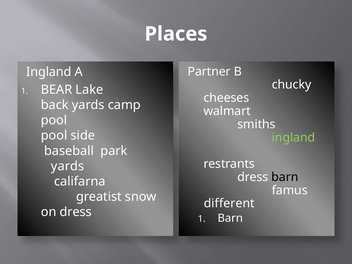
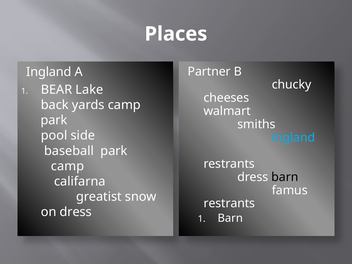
pool at (54, 120): pool -> park
ingland at (293, 137) colour: light green -> light blue
yards at (68, 166): yards -> camp
different at (229, 203): different -> restrants
